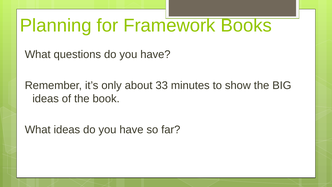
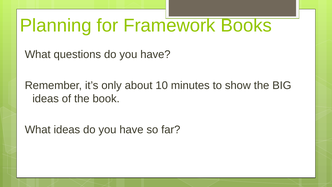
33: 33 -> 10
